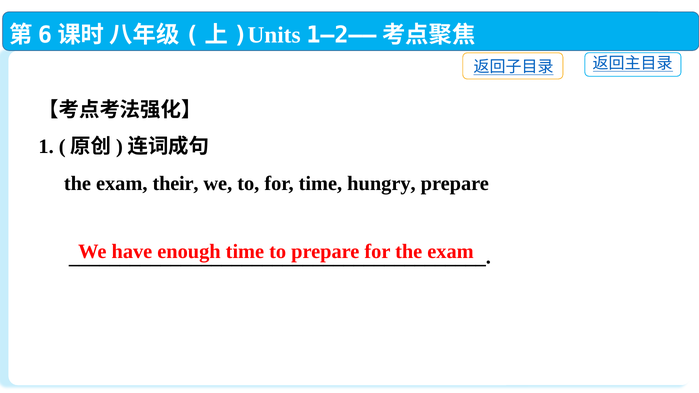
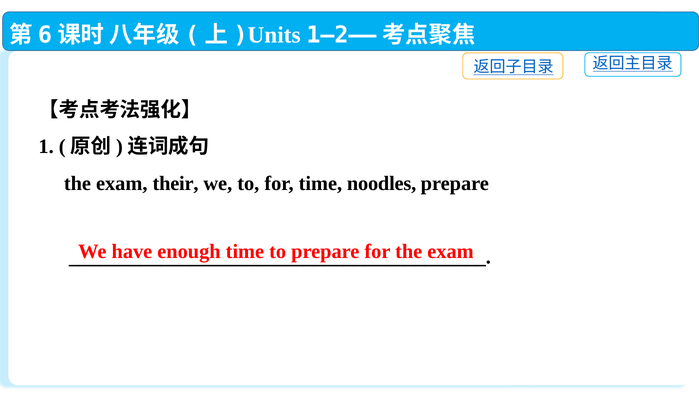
hungry: hungry -> noodles
